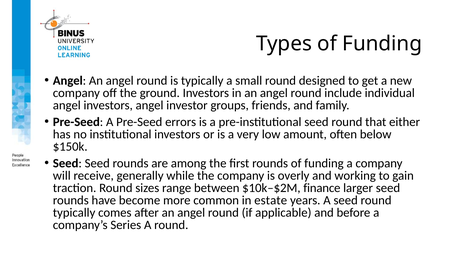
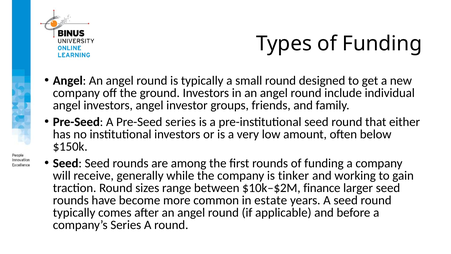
Pre-Seed errors: errors -> series
overly: overly -> tinker
